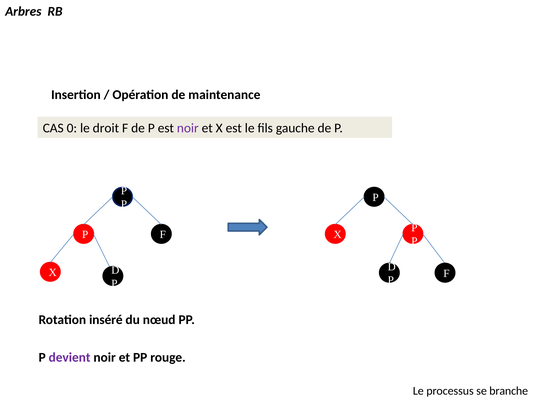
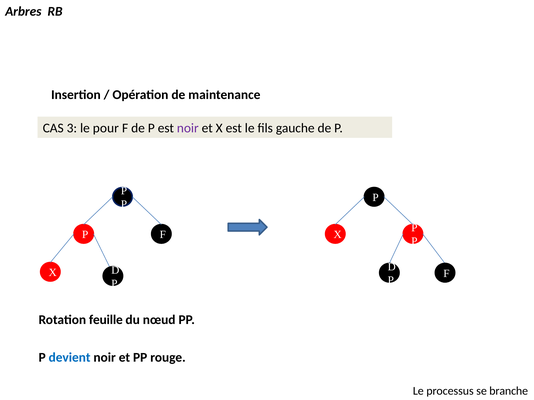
0: 0 -> 3
droit: droit -> pour
inséré: inséré -> feuille
devient colour: purple -> blue
